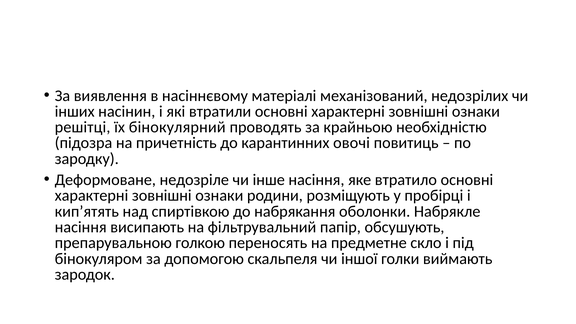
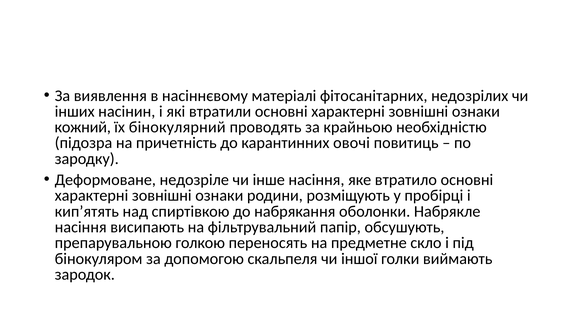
механізований: механізований -> фітосанітарних
решітці: решітці -> кожний
